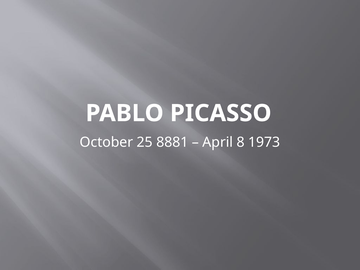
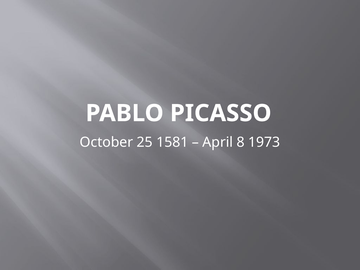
8881: 8881 -> 1581
